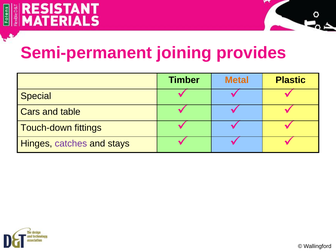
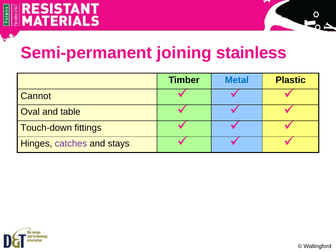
provides: provides -> stainless
Metal colour: orange -> blue
Special: Special -> Cannot
Cars: Cars -> Oval
